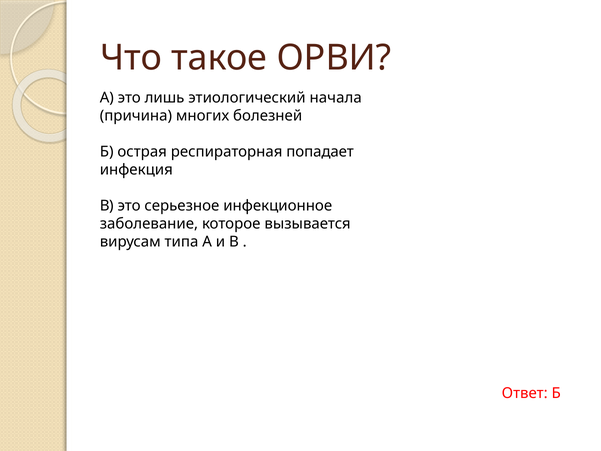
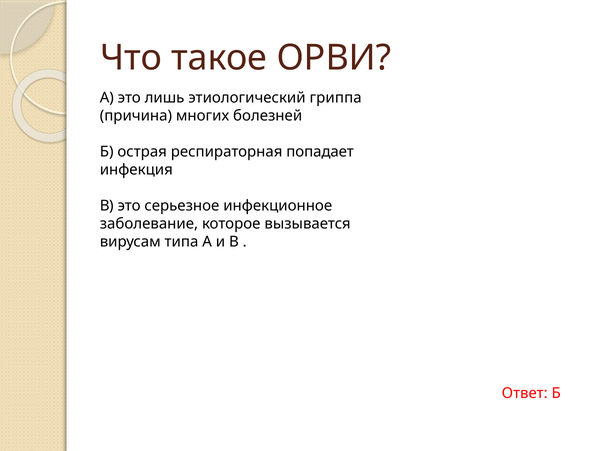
начала: начала -> гриппа
